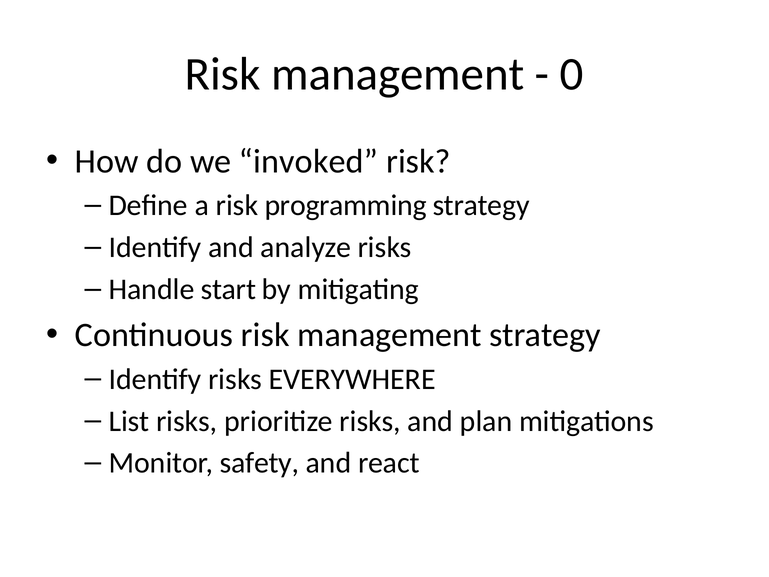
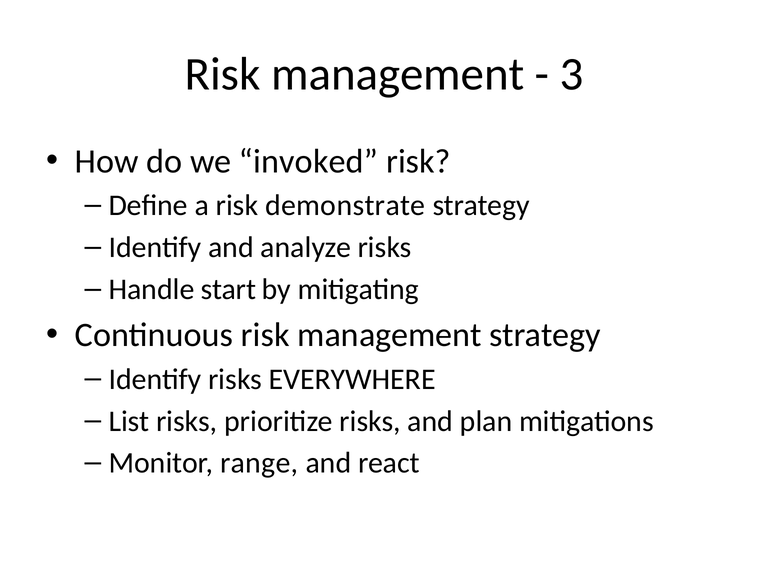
0: 0 -> 3
programming: programming -> demonstrate
safety: safety -> range
